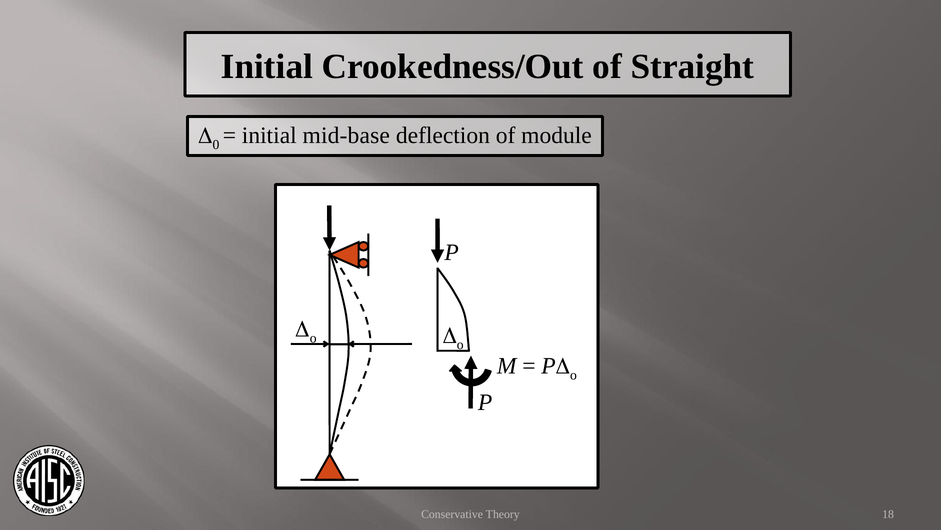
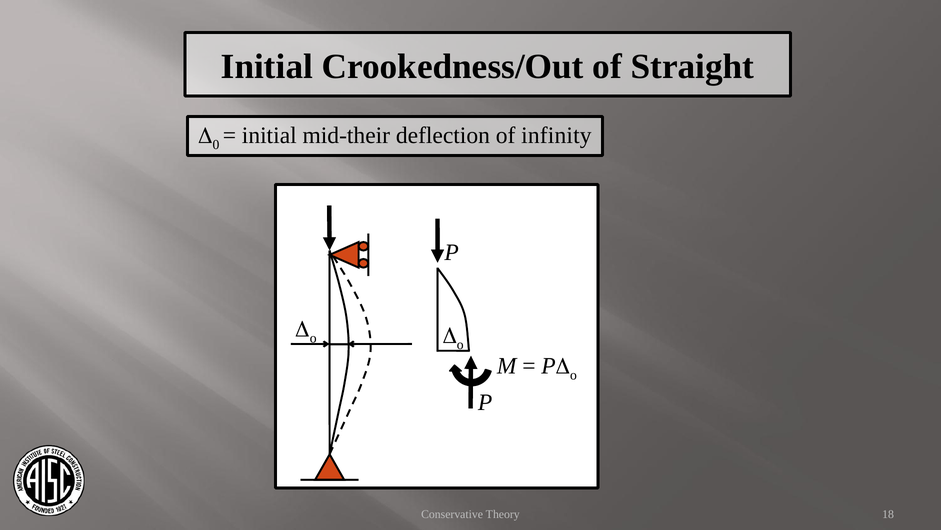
mid-base: mid-base -> mid-their
module: module -> infinity
